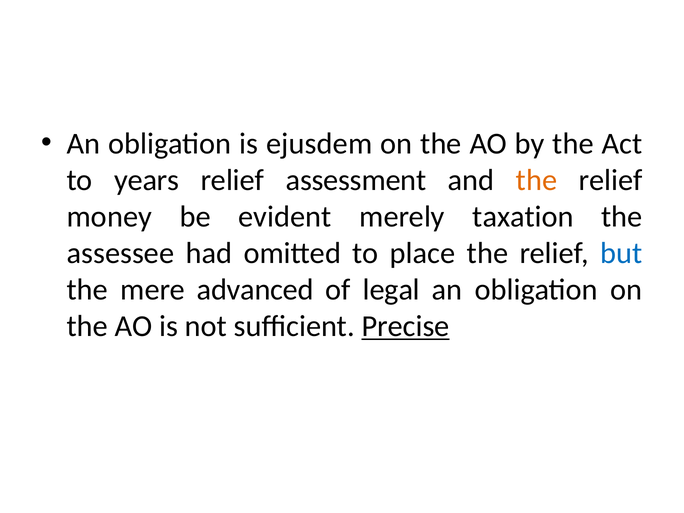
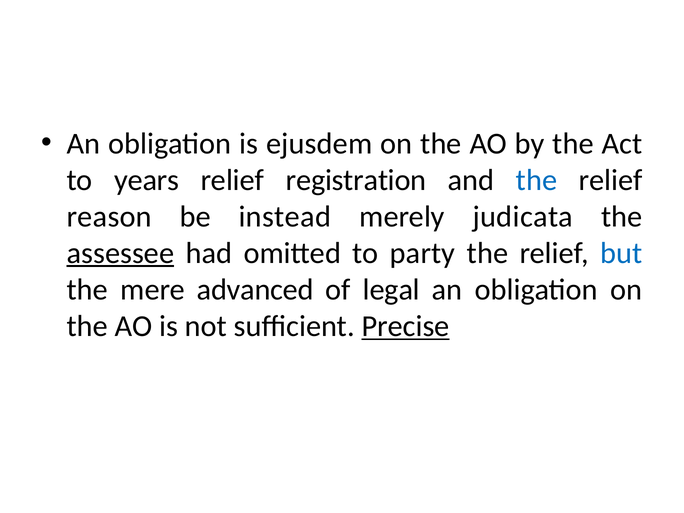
assessment: assessment -> registration
the at (537, 180) colour: orange -> blue
money: money -> reason
evident: evident -> instead
taxation: taxation -> judicata
assessee underline: none -> present
place: place -> party
